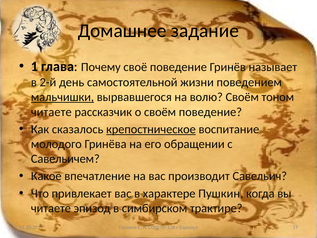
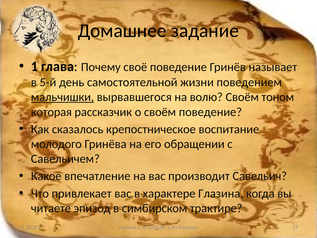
2-й: 2-й -> 5-й
читаете at (51, 112): читаете -> которая
крепостническое underline: present -> none
характере Пушкин: Пушкин -> Глазина
